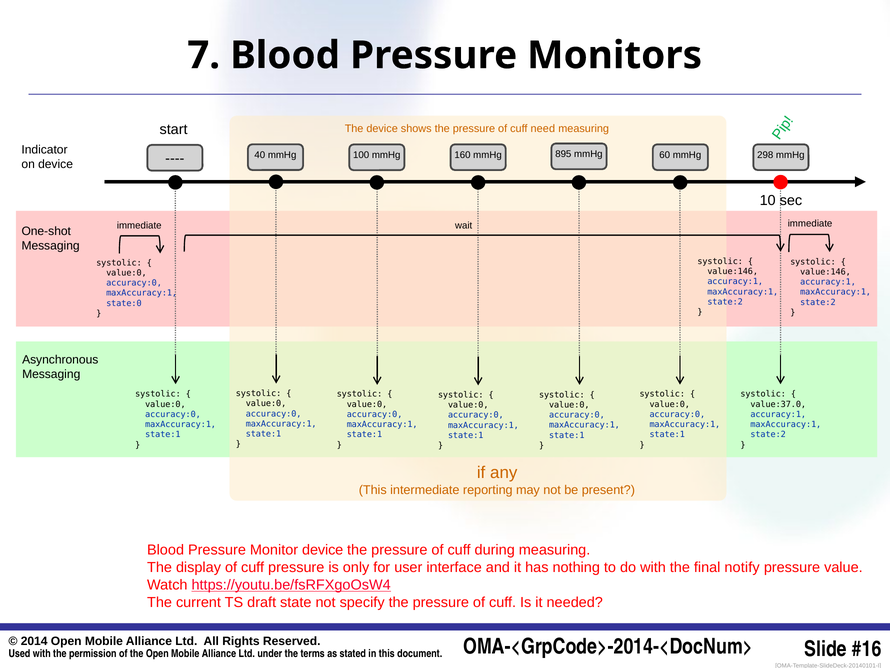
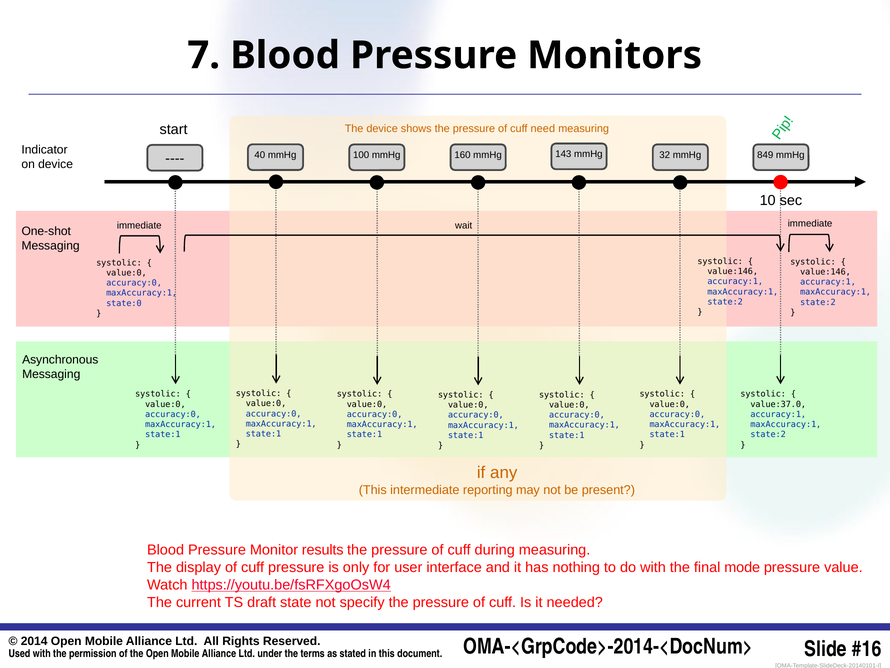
60: 60 -> 32
895: 895 -> 143
298: 298 -> 849
Monitor device: device -> results
notify: notify -> mode
